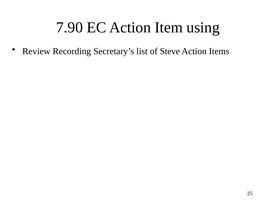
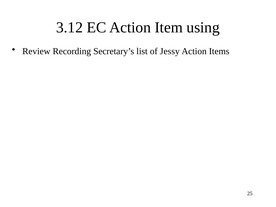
7.90: 7.90 -> 3.12
Steve: Steve -> Jessy
